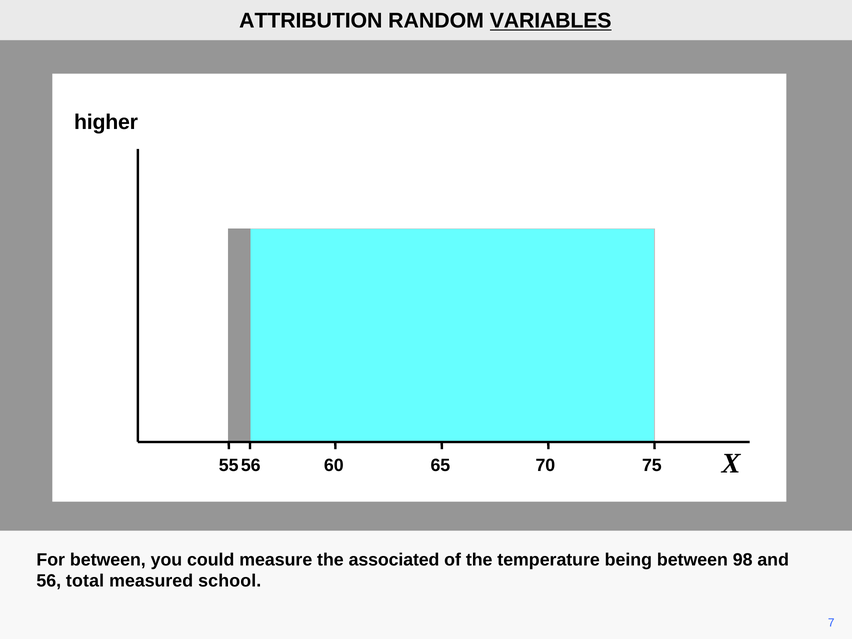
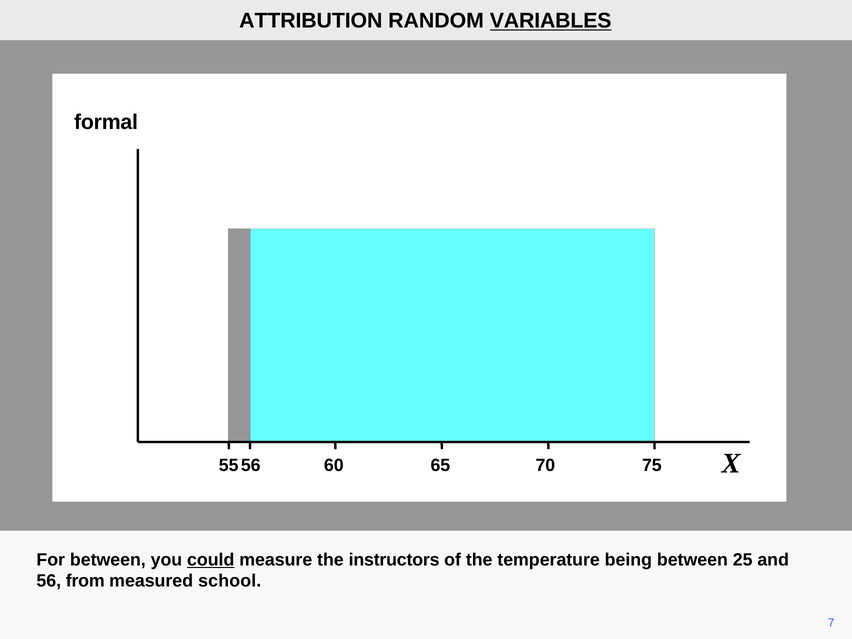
higher: higher -> formal
could underline: none -> present
associated: associated -> instructors
98: 98 -> 25
total: total -> from
